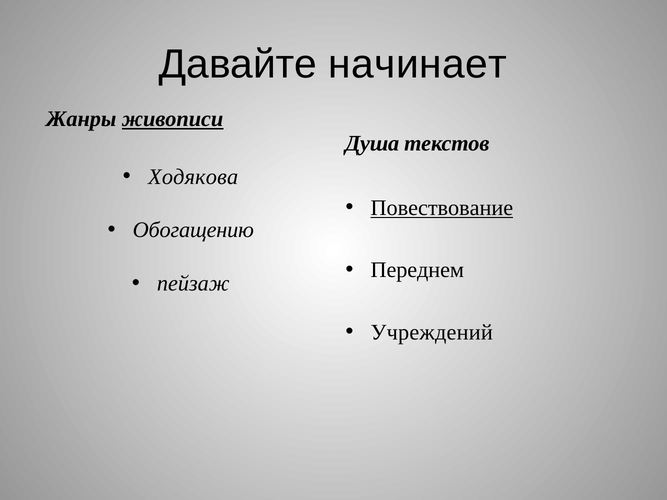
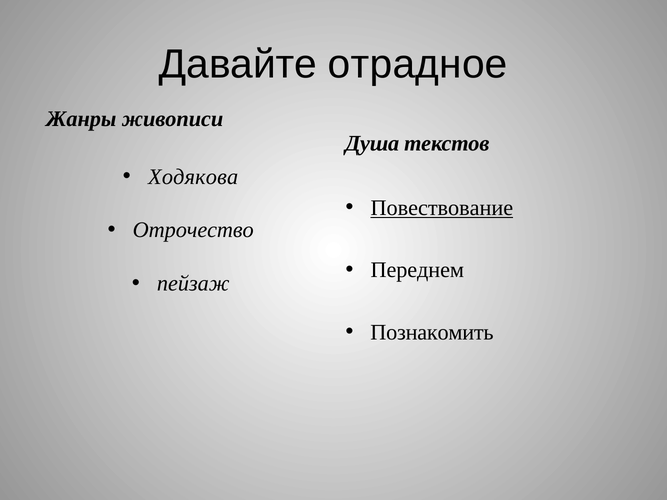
начинает: начинает -> отрадное
живописи underline: present -> none
Обогащению: Обогащению -> Отрочество
Учреждений: Учреждений -> Познакомить
